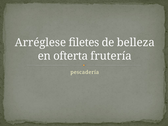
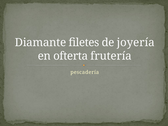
Arréglese: Arréglese -> Diamante
belleza: belleza -> joyería
